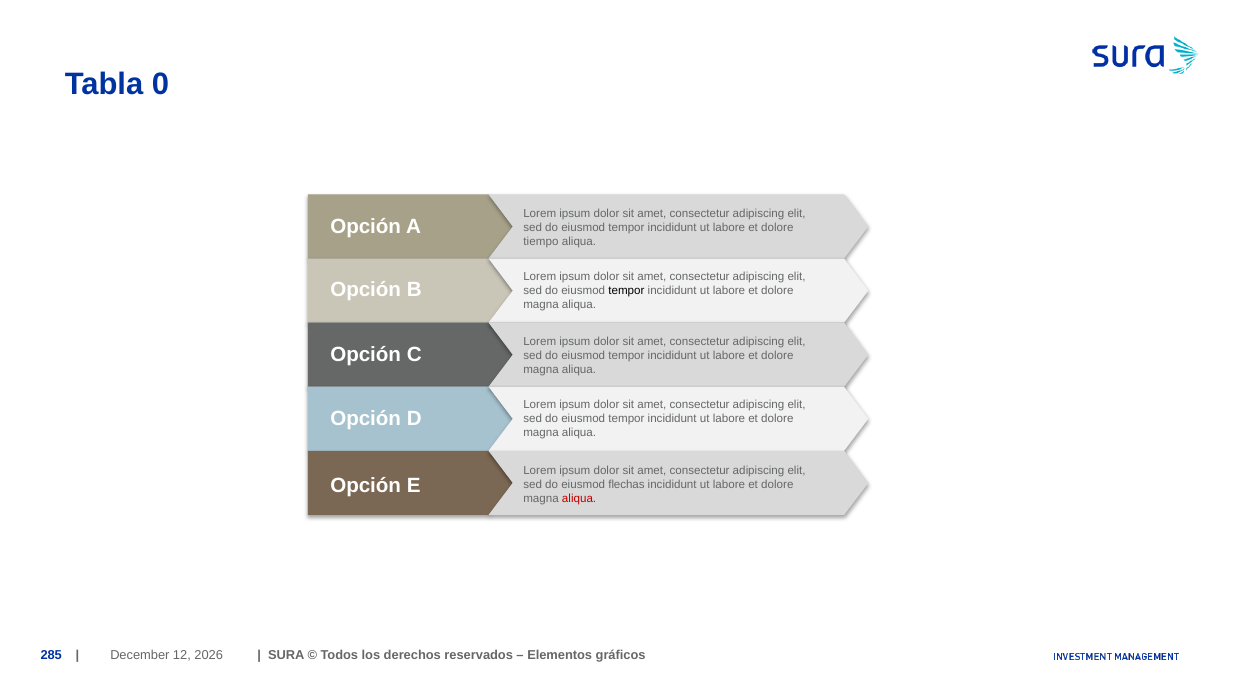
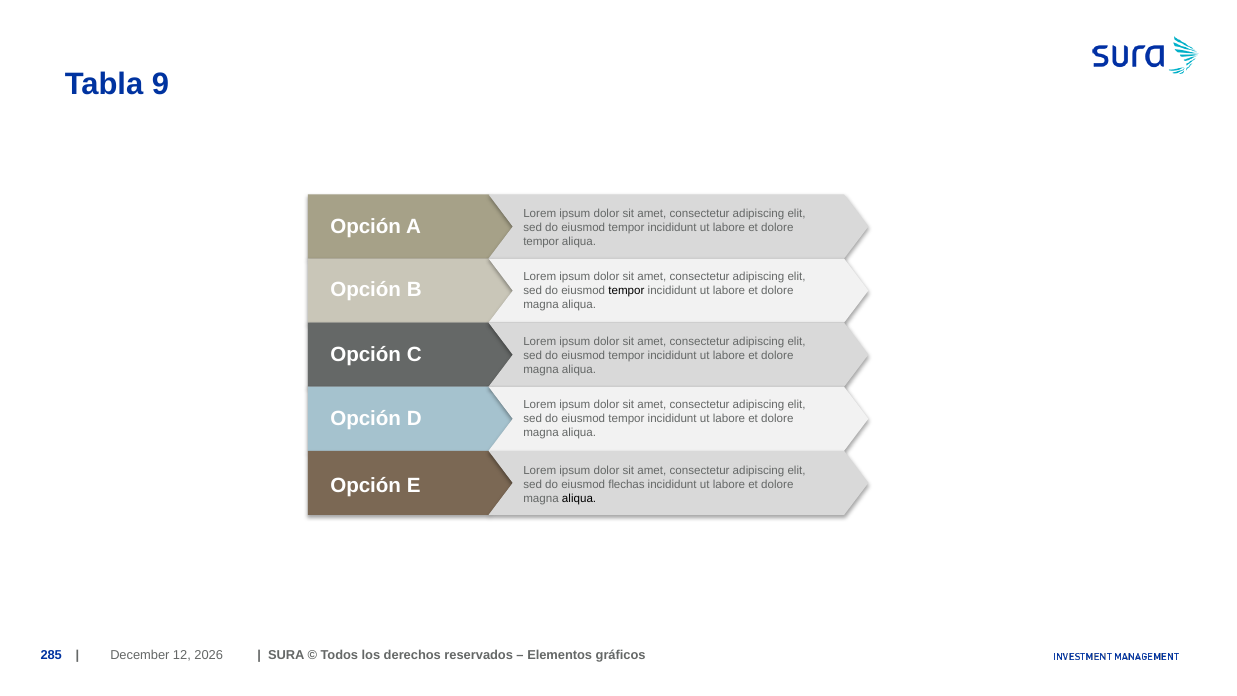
0: 0 -> 9
tiempo at (541, 242): tiempo -> tempor
aliqua at (579, 498) colour: red -> black
